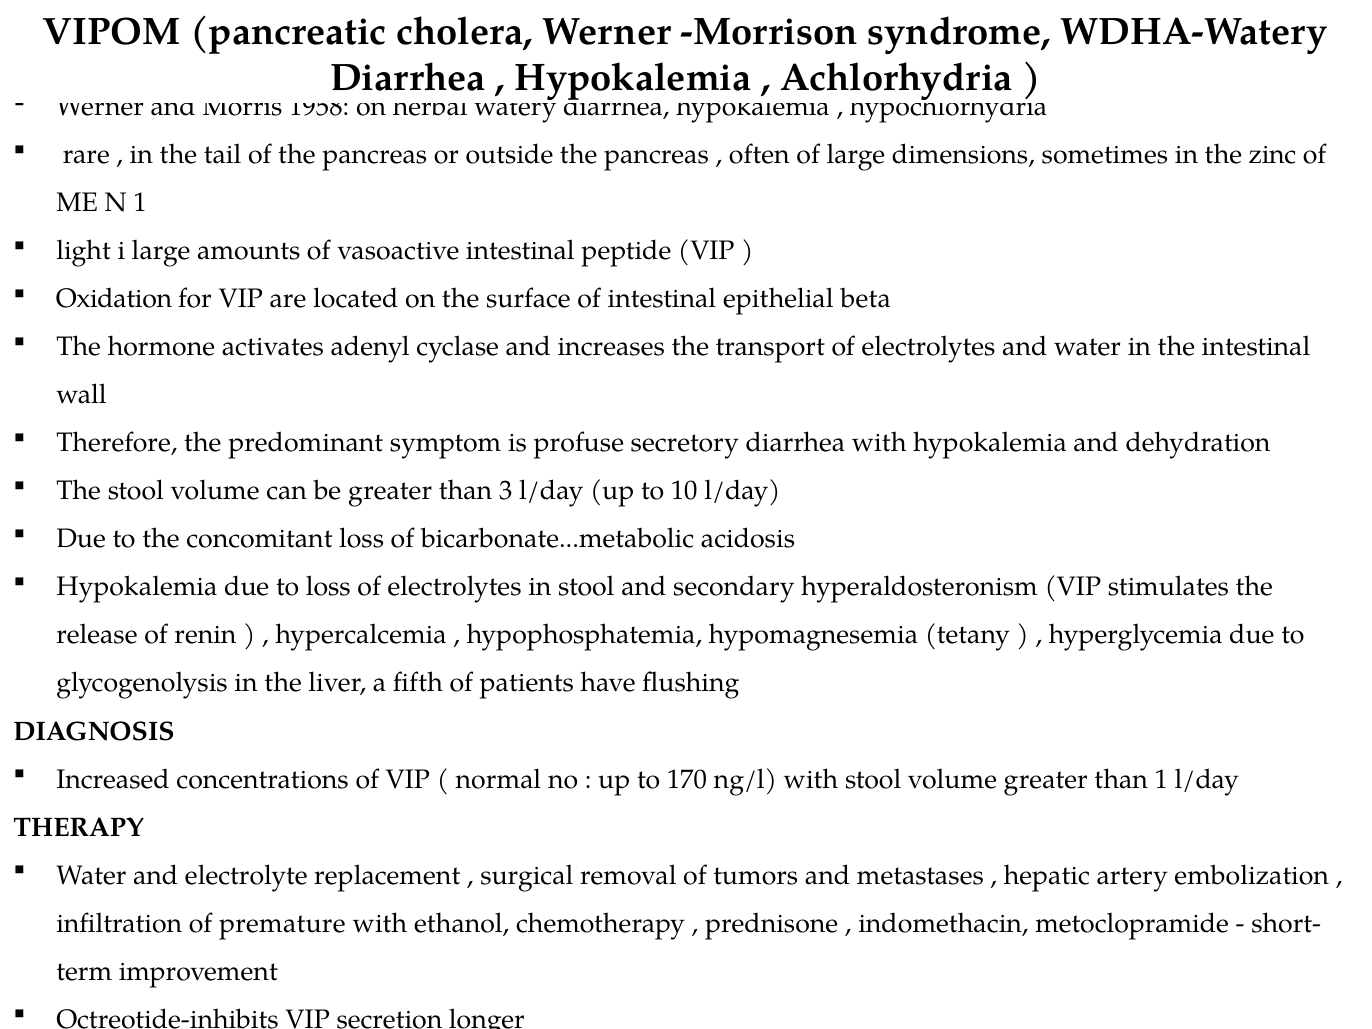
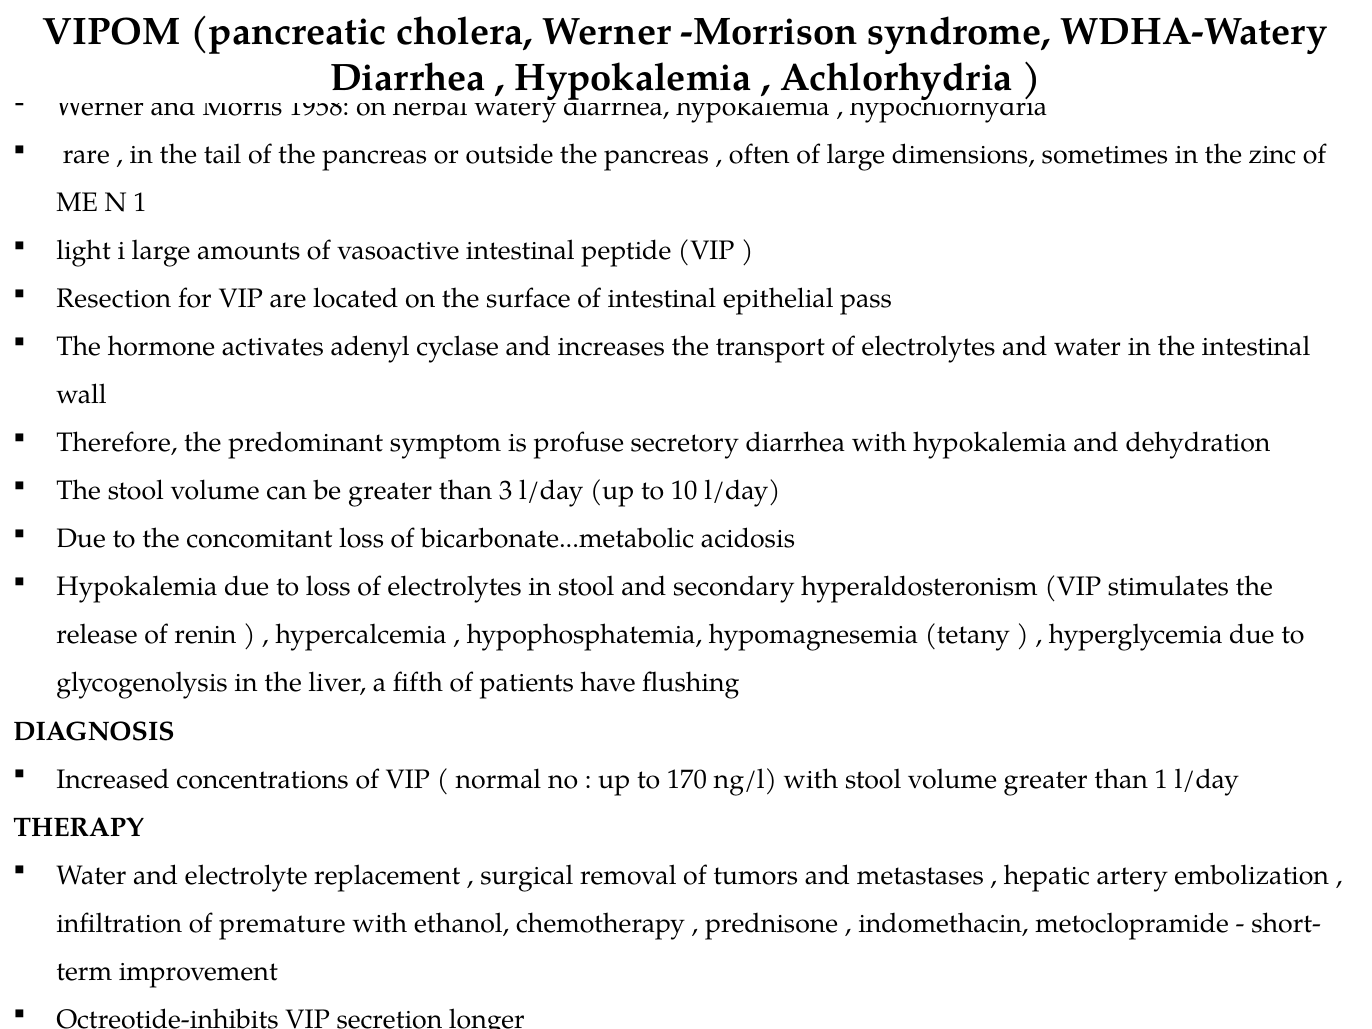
Oxidation: Oxidation -> Resection
beta: beta -> pass
